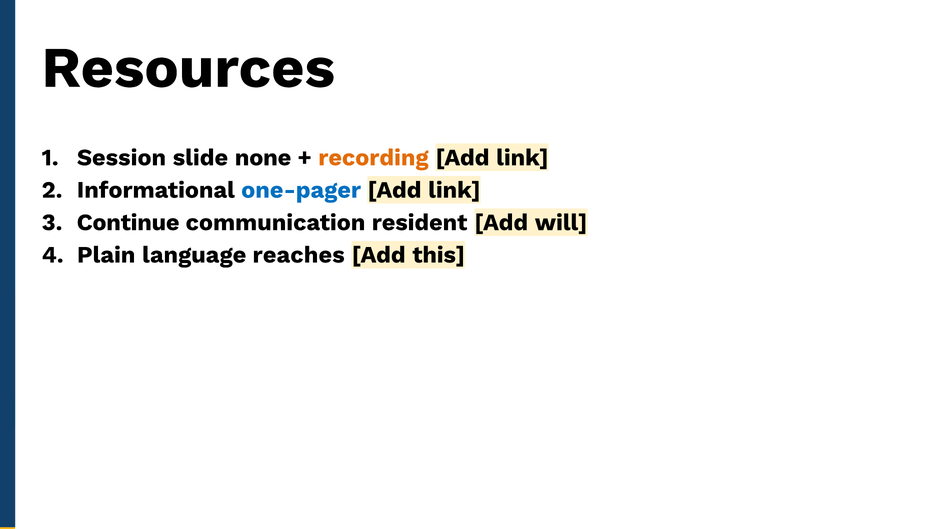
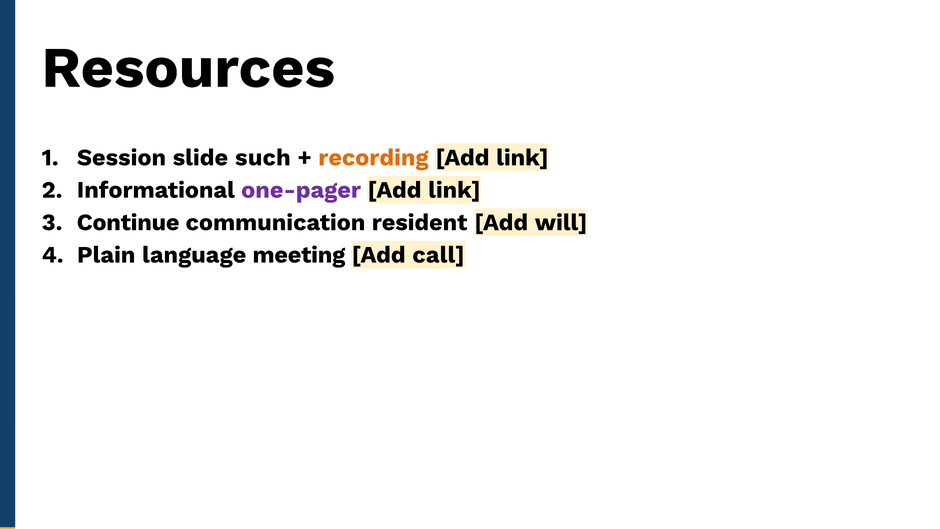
none: none -> such
one-pager colour: blue -> purple
reaches: reaches -> meeting
this: this -> call
